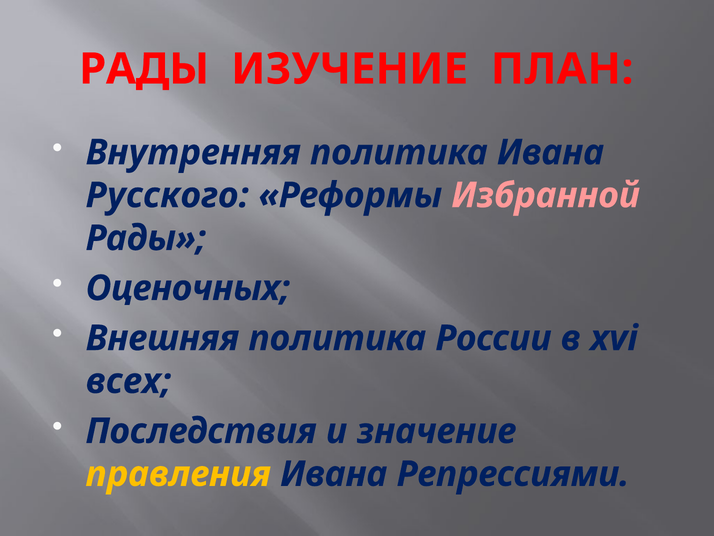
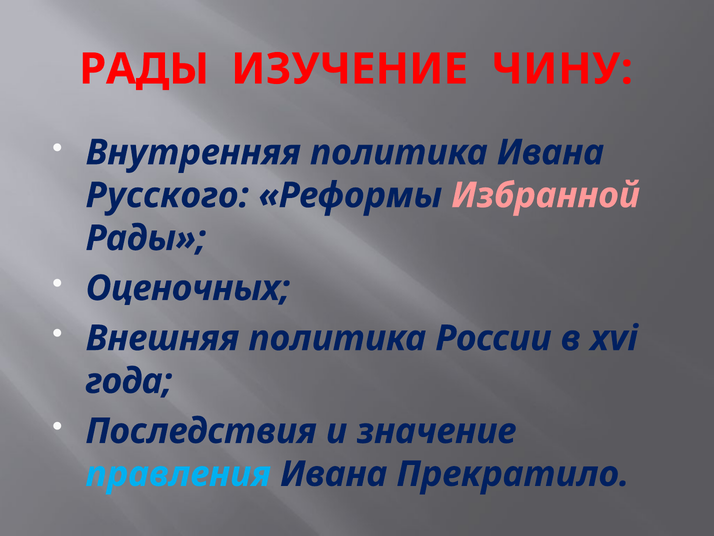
ПЛАН: ПЛАН -> ЧИНУ
всех: всех -> года
правления colour: yellow -> light blue
Репрессиями: Репрессиями -> Прекратило
